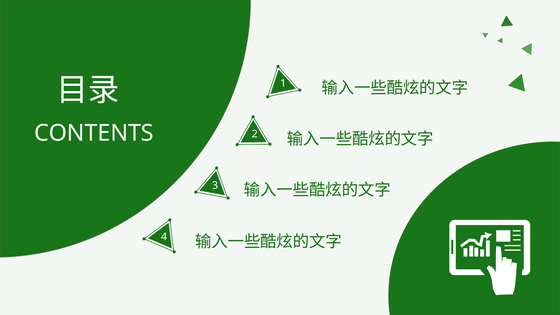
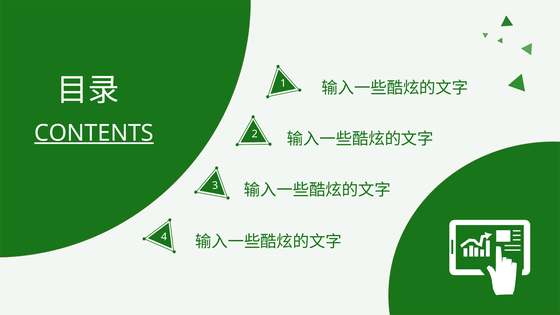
CONTENTS underline: none -> present
